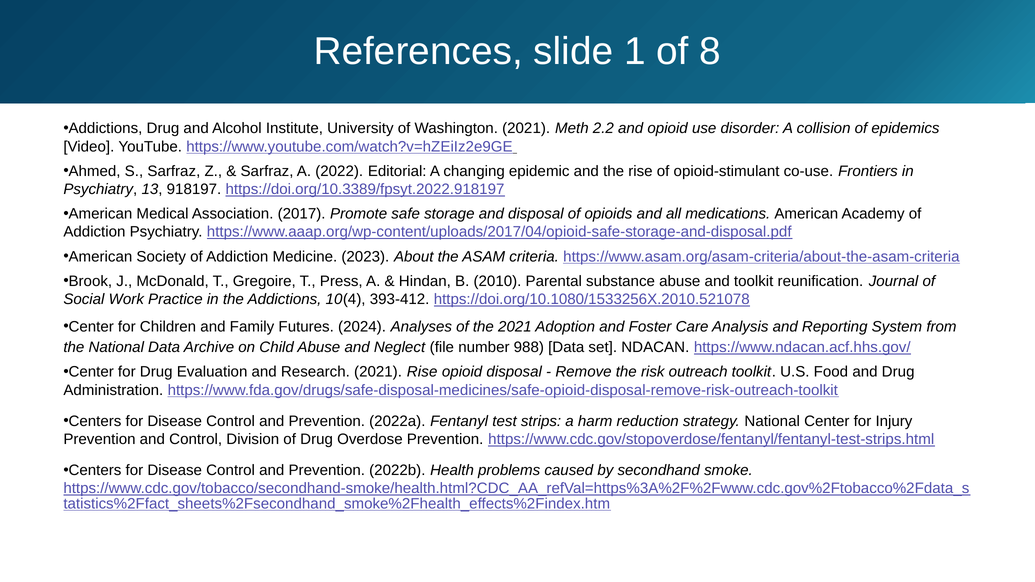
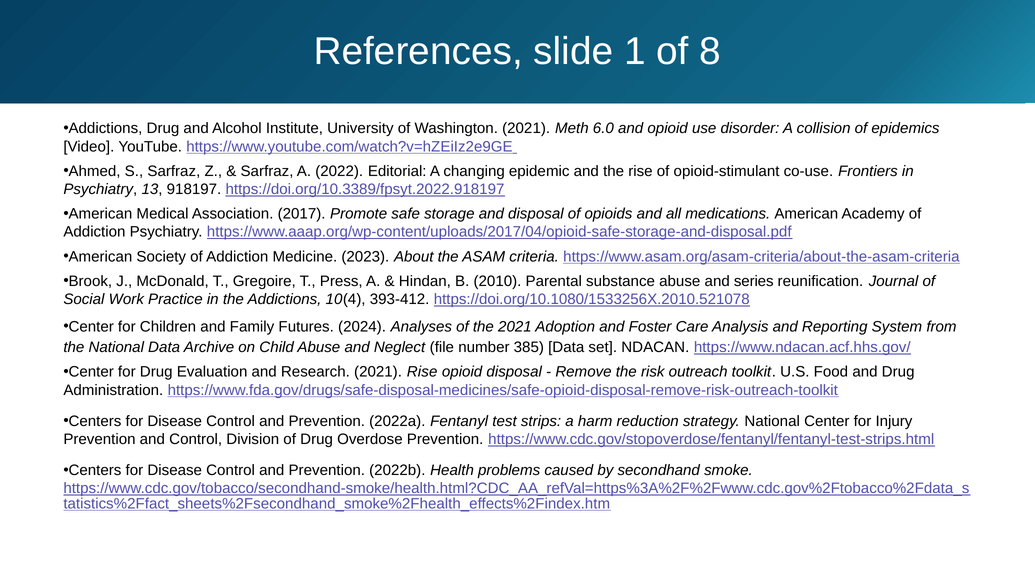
2.2: 2.2 -> 6.0
and toolkit: toolkit -> series
988: 988 -> 385
